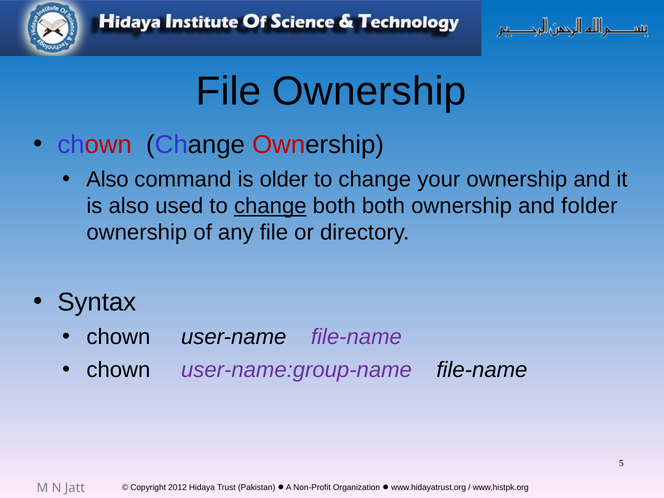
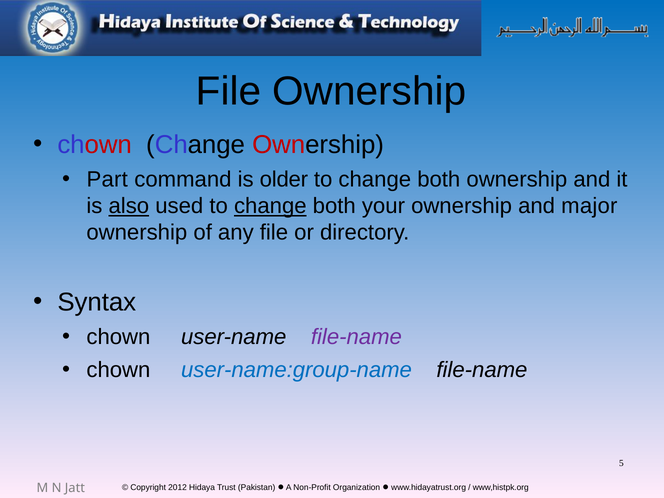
Also at (107, 180): Also -> Part
your at (439, 180): your -> both
also at (129, 206) underline: none -> present
both both: both -> your
folder: folder -> major
user-name:group-name colour: purple -> blue
